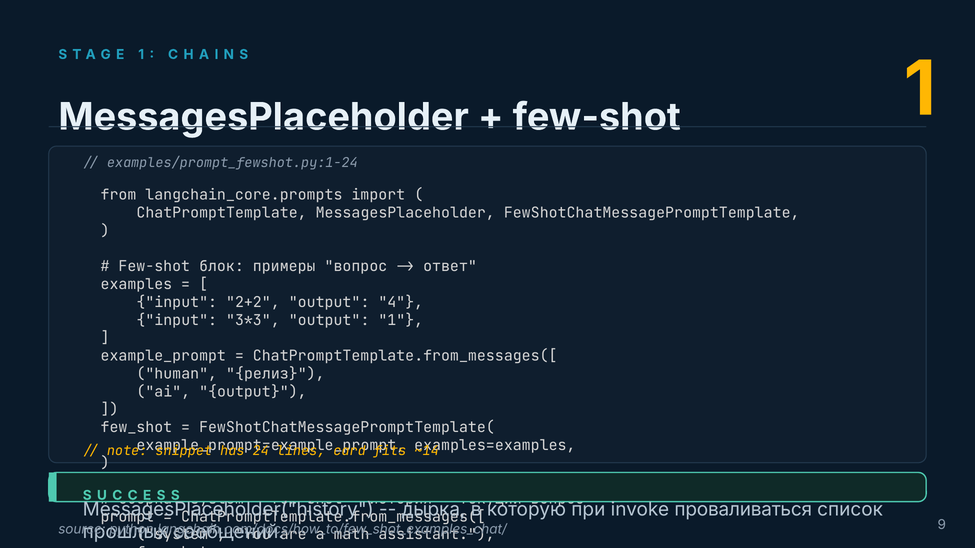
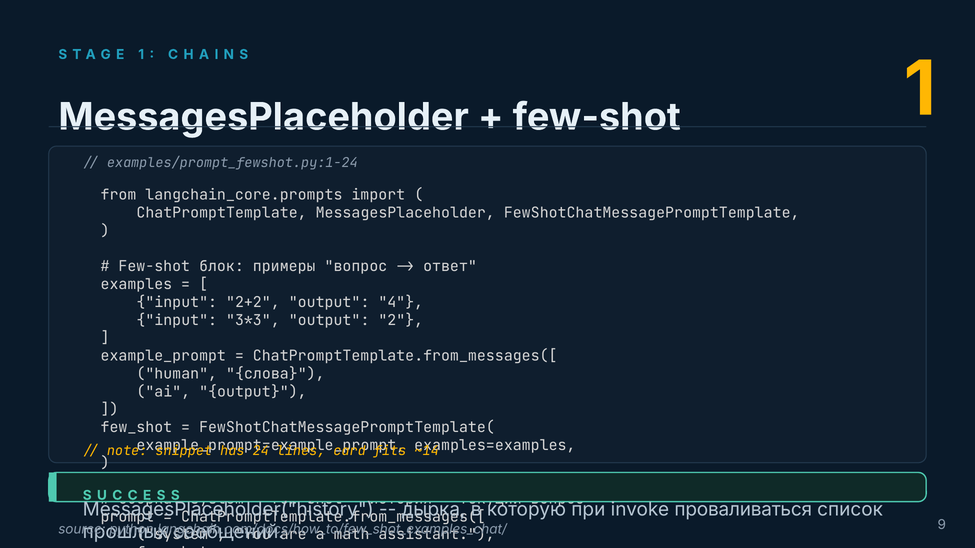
output 1: 1 -> 2
релиз: релиз -> слова
